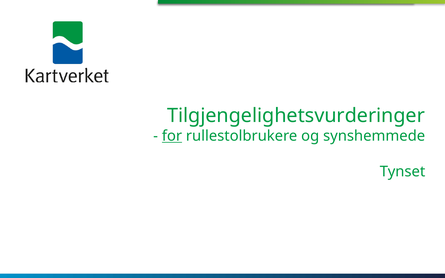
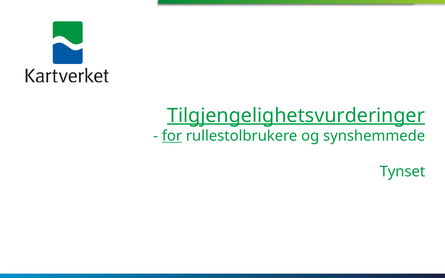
Tilgjengelighetsvurderinger underline: none -> present
